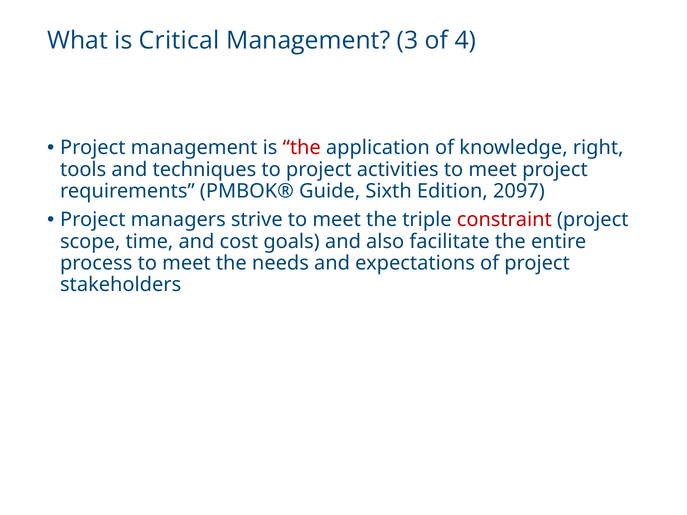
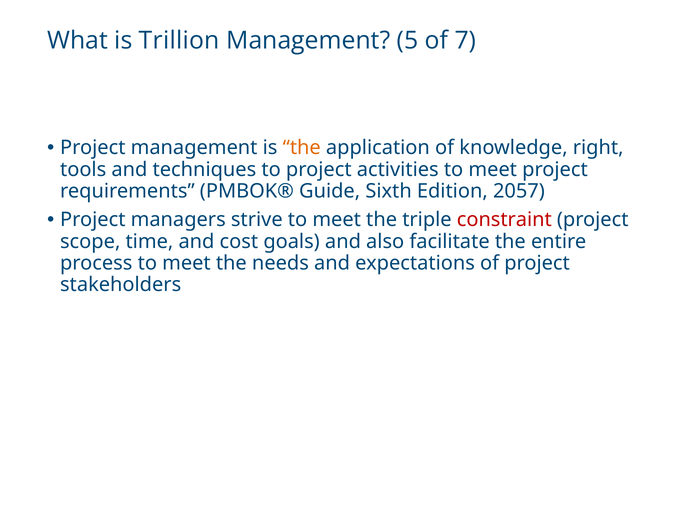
Critical: Critical -> Trillion
3: 3 -> 5
4: 4 -> 7
the at (302, 148) colour: red -> orange
2097: 2097 -> 2057
